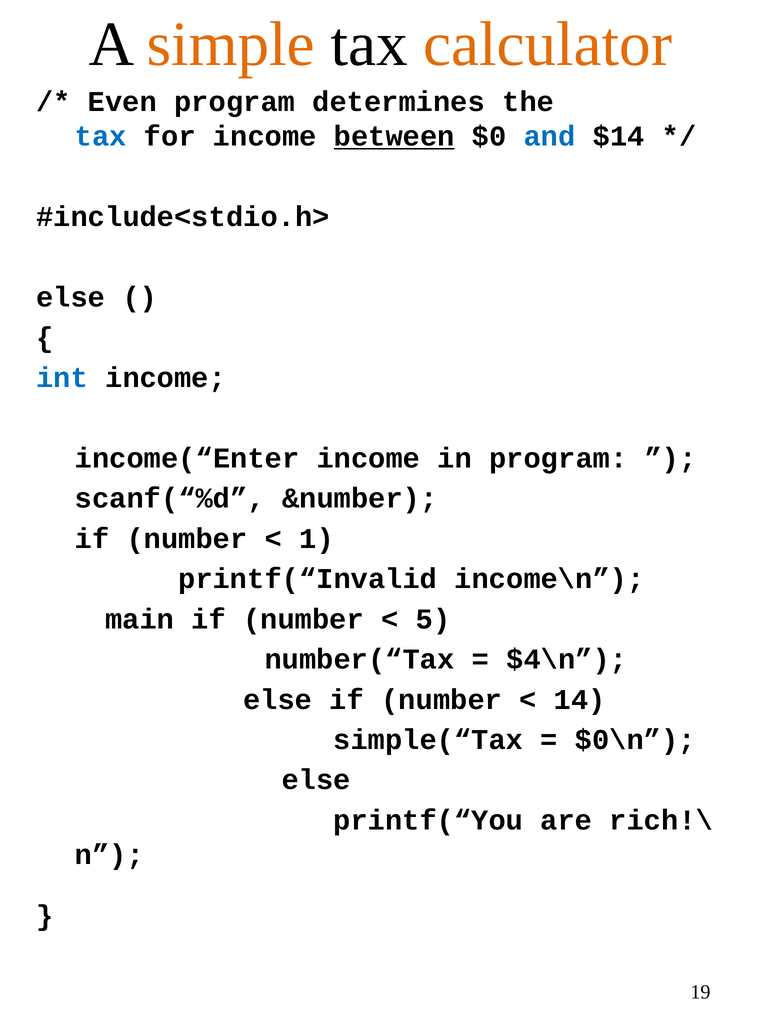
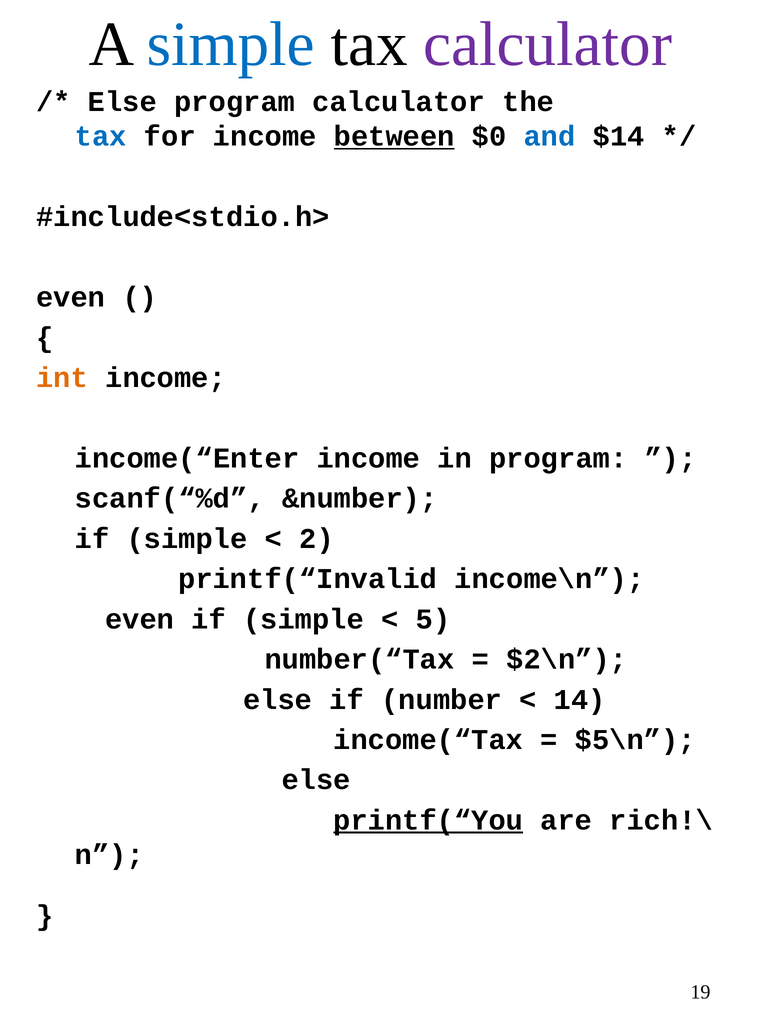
simple at (231, 45) colour: orange -> blue
calculator at (548, 45) colour: orange -> purple
Even at (122, 102): Even -> Else
program determines: determines -> calculator
else at (71, 297): else -> even
int colour: blue -> orange
number at (187, 538): number -> simple
1: 1 -> 2
main at (140, 619): main -> even
number at (304, 619): number -> simple
$4\n: $4\n -> $2\n
simple(“Tax: simple(“Tax -> income(“Tax
$0\n: $0\n -> $5\n
printf(“You underline: none -> present
